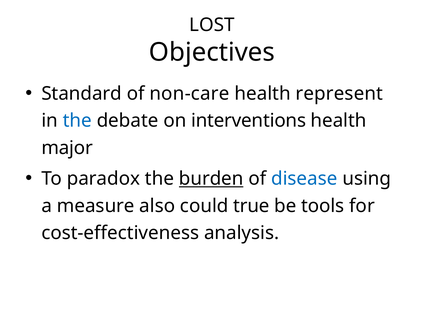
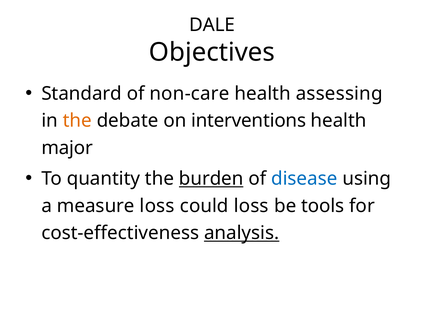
LOST: LOST -> DALE
represent: represent -> assessing
the at (77, 121) colour: blue -> orange
paradox: paradox -> quantity
measure also: also -> loss
could true: true -> loss
analysis underline: none -> present
